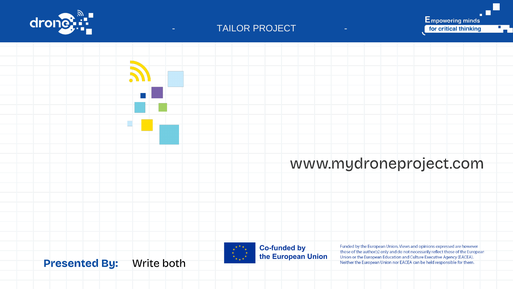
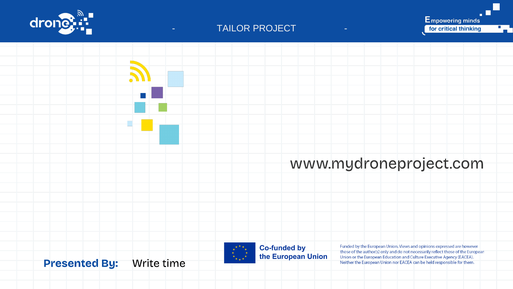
both: both -> time
